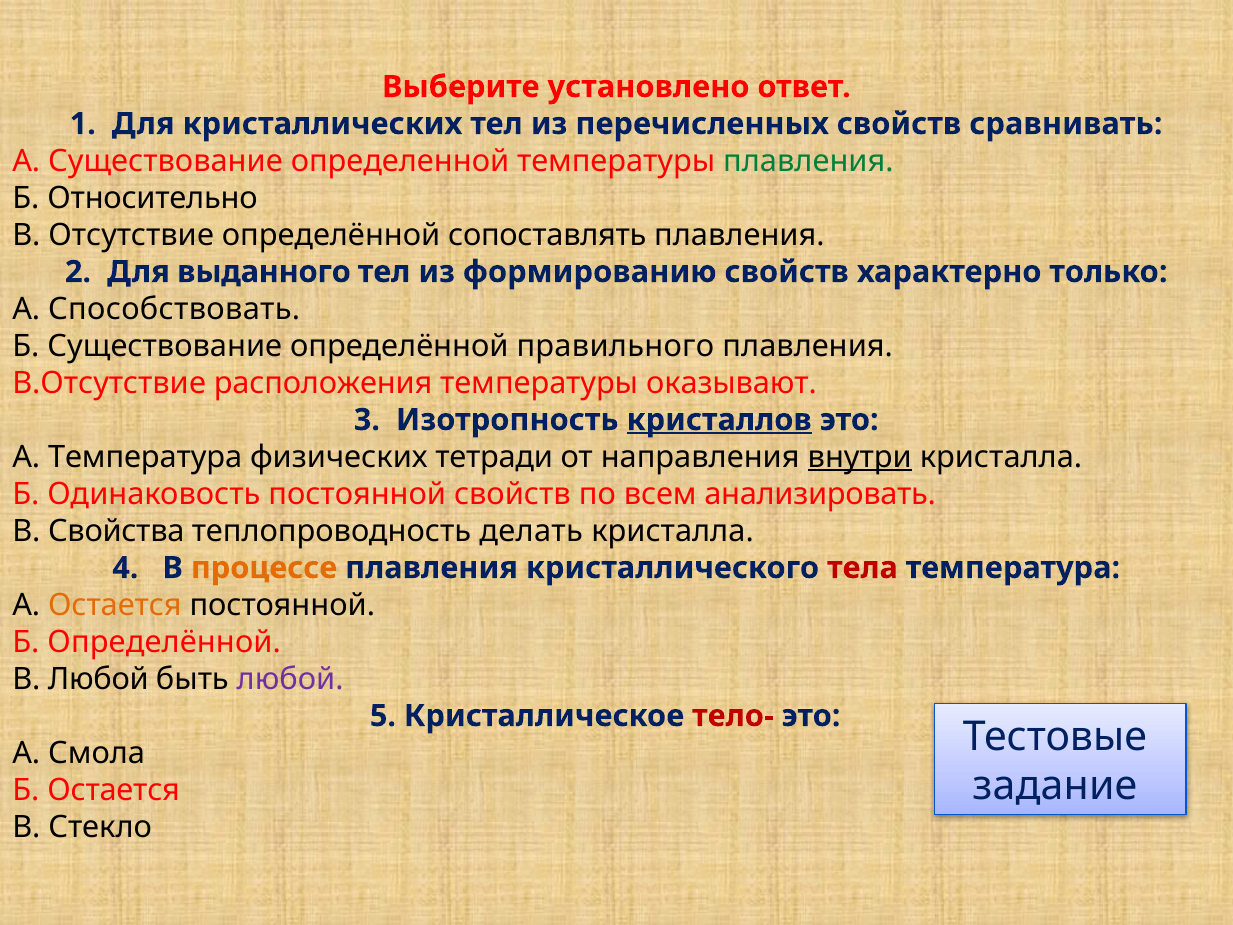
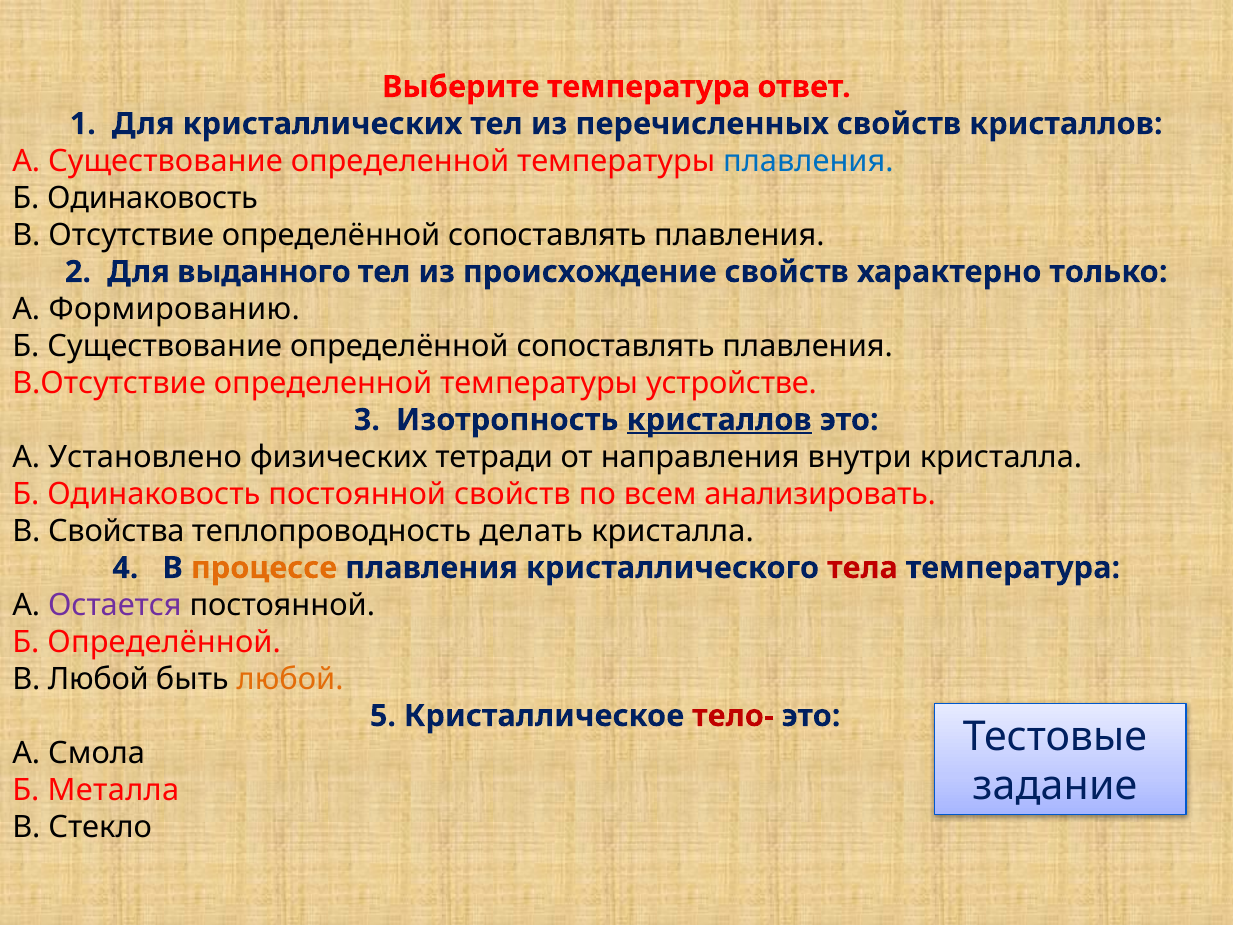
Выберите установлено: установлено -> температура
свойств сравнивать: сравнивать -> кристаллов
плавления at (808, 161) colour: green -> blue
Относительно at (153, 198): Относительно -> Одинаковость
формированию: формированию -> происхождение
Способствовать: Способствовать -> Формированию
Существование определённой правильного: правильного -> сопоставлять
В.Отсутствие расположения: расположения -> определенной
оказывают: оказывают -> устройстве
А Температура: Температура -> Установлено
внутри underline: present -> none
Остается at (115, 605) colour: orange -> purple
любой at (290, 679) colour: purple -> orange
Б Остается: Остается -> Металла
